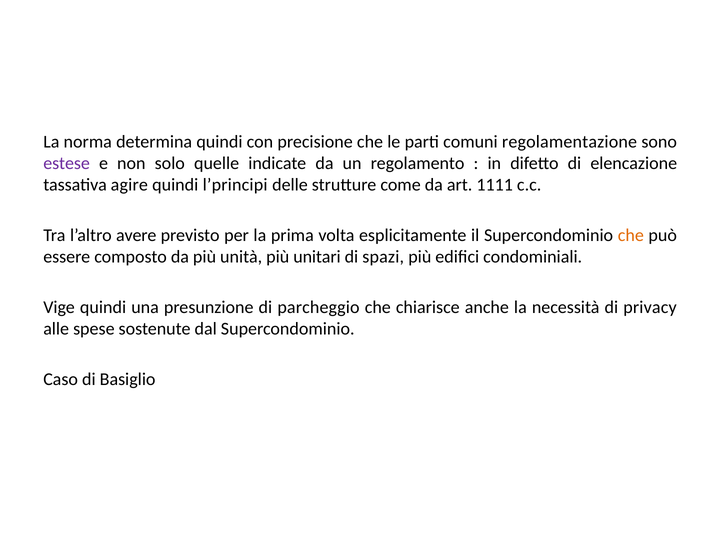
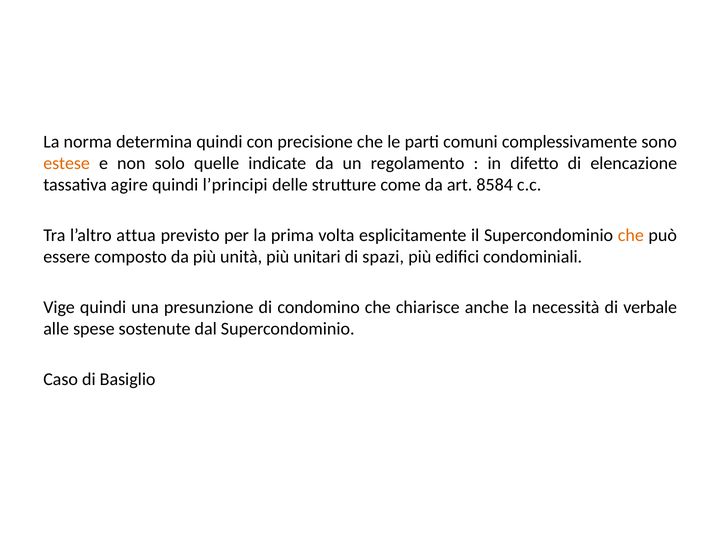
regolamentazione: regolamentazione -> complessivamente
estese colour: purple -> orange
1111: 1111 -> 8584
avere: avere -> attua
parcheggio: parcheggio -> condomino
privacy: privacy -> verbale
